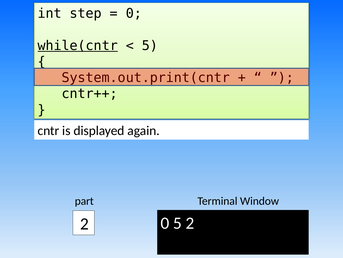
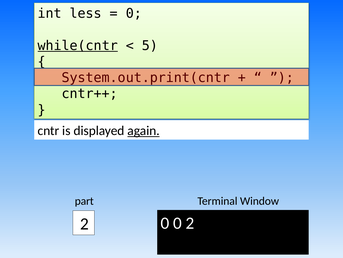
step: step -> less
again underline: none -> present
0 5: 5 -> 0
